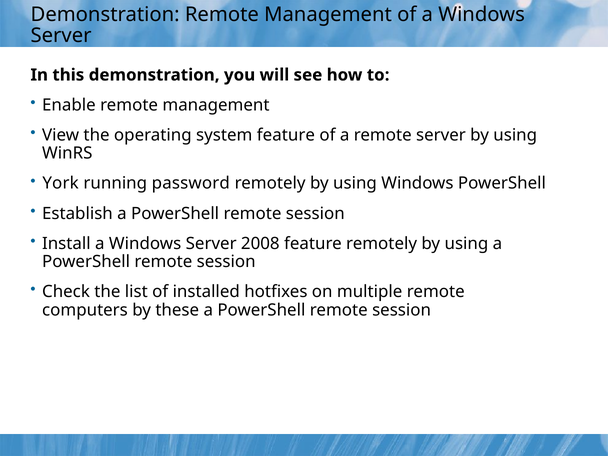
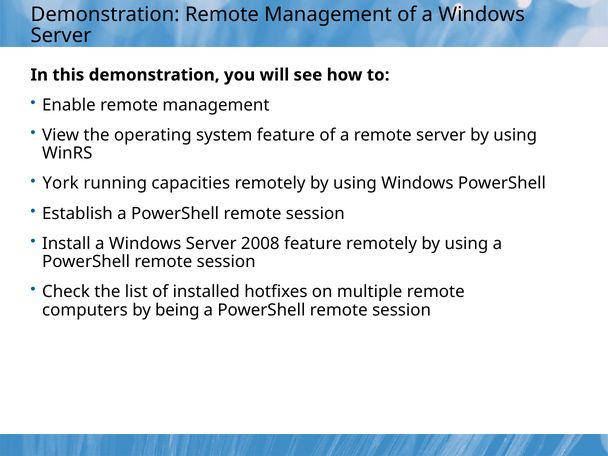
password: password -> capacities
these: these -> being
